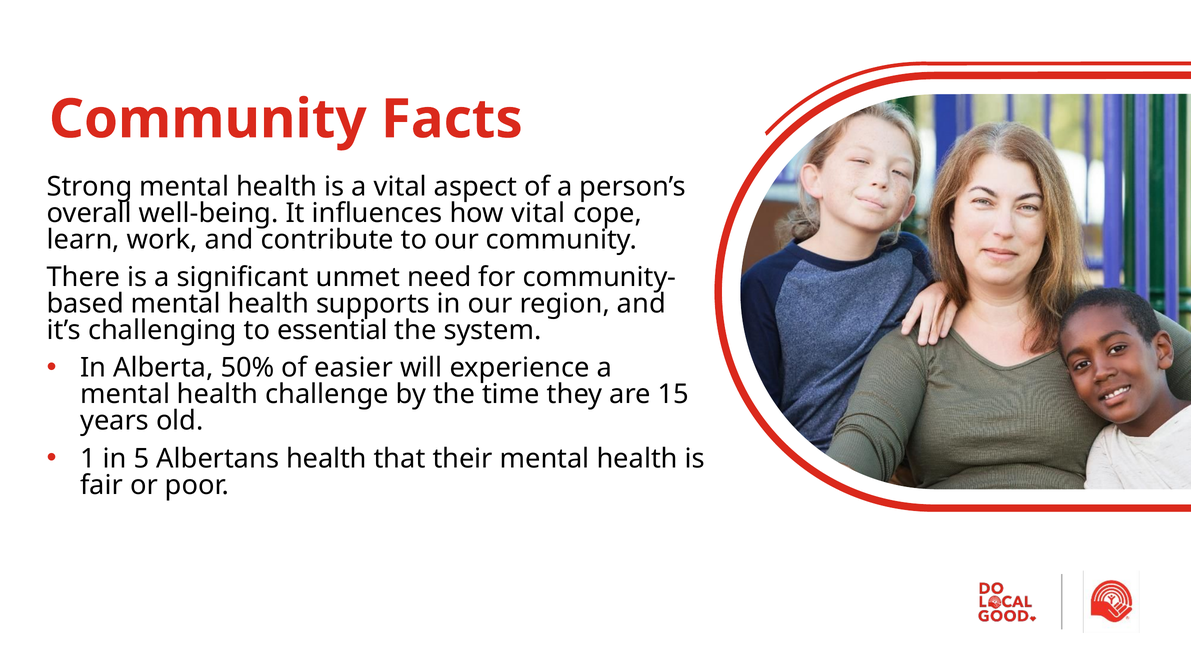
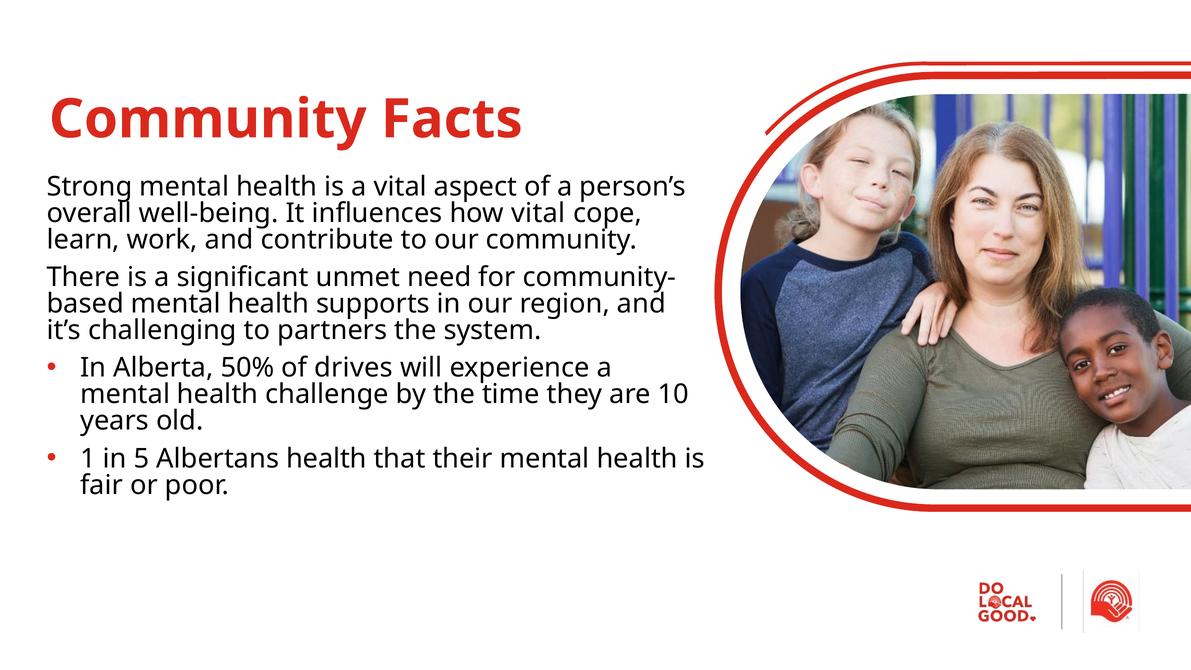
essential: essential -> partners
easier: easier -> drives
15: 15 -> 10
